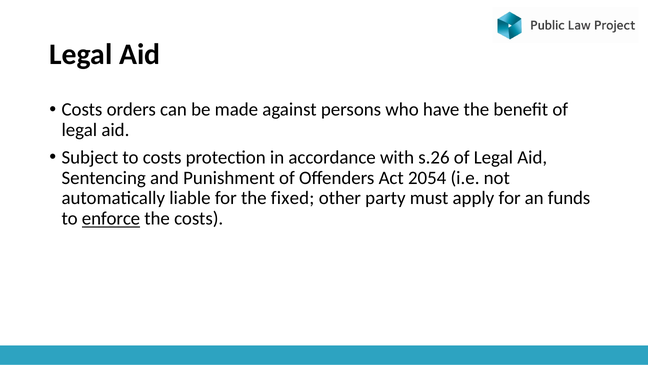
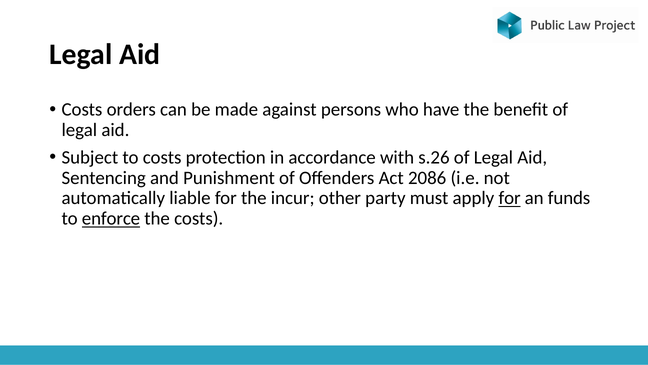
2054: 2054 -> 2086
fixed: fixed -> incur
for at (510, 198) underline: none -> present
